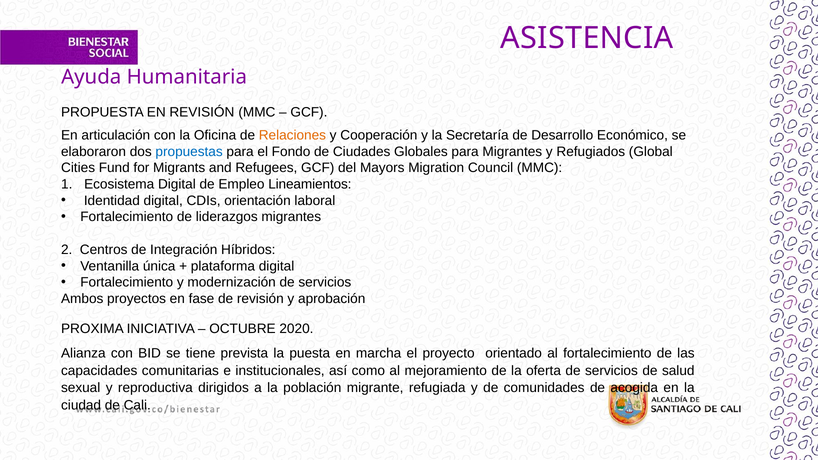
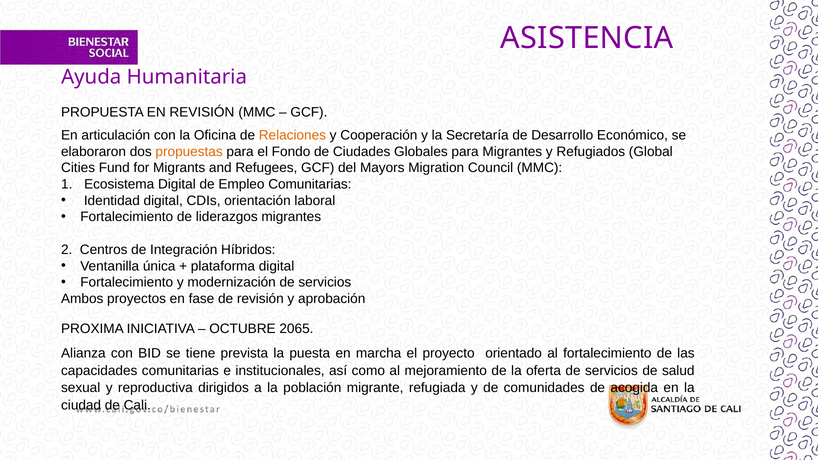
propuestas colour: blue -> orange
Empleo Lineamientos: Lineamientos -> Comunitarias
2020: 2020 -> 2065
